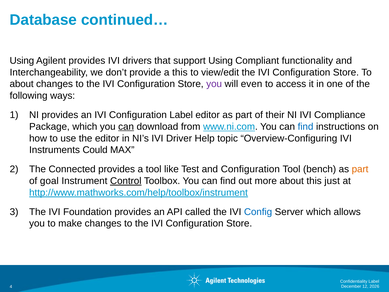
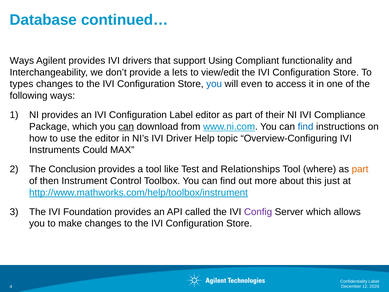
Using at (22, 61): Using -> Ways
a this: this -> lets
about at (22, 84): about -> types
you at (214, 84) colour: purple -> blue
Connected: Connected -> Conclusion
and Configuration: Configuration -> Relationships
bench: bench -> where
goal: goal -> then
Control underline: present -> none
Config colour: blue -> purple
